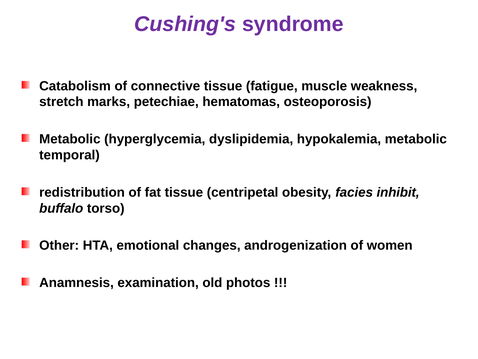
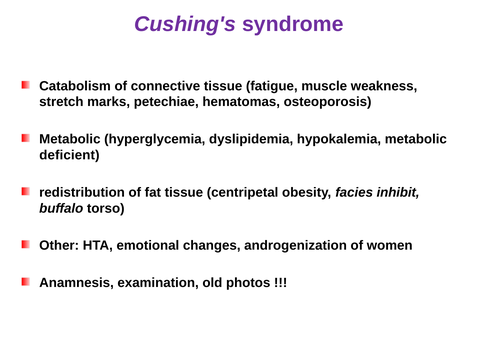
temporal: temporal -> deficient
